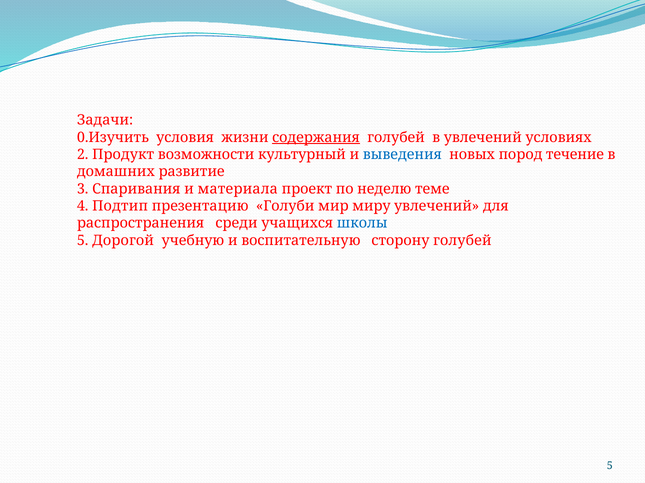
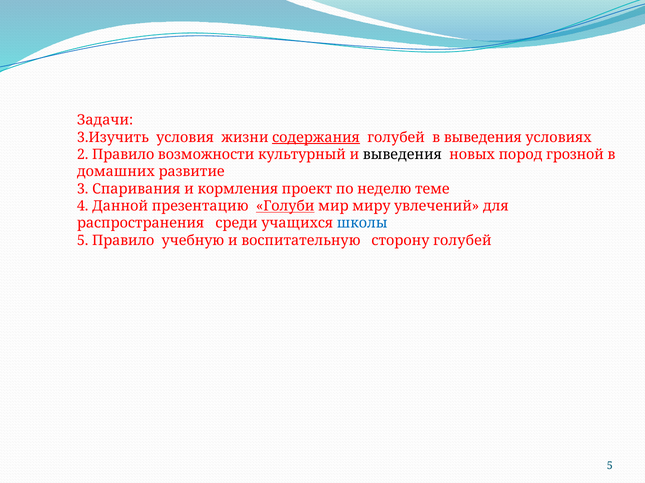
0.Изучить: 0.Изучить -> 3.Изучить
в увлечений: увлечений -> выведения
2 Продукт: Продукт -> Правило
выведения at (402, 155) colour: blue -> black
течение: течение -> грозной
материала: материала -> кормления
Подтип: Подтип -> Данной
Голуби underline: none -> present
5 Дорогой: Дорогой -> Правило
